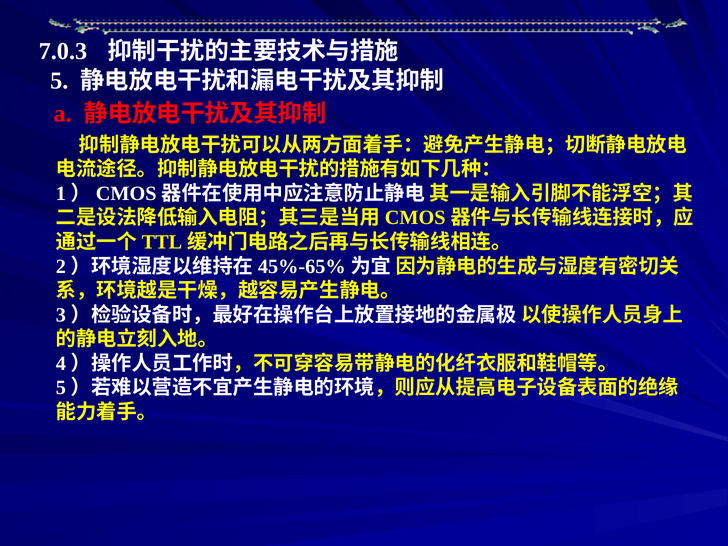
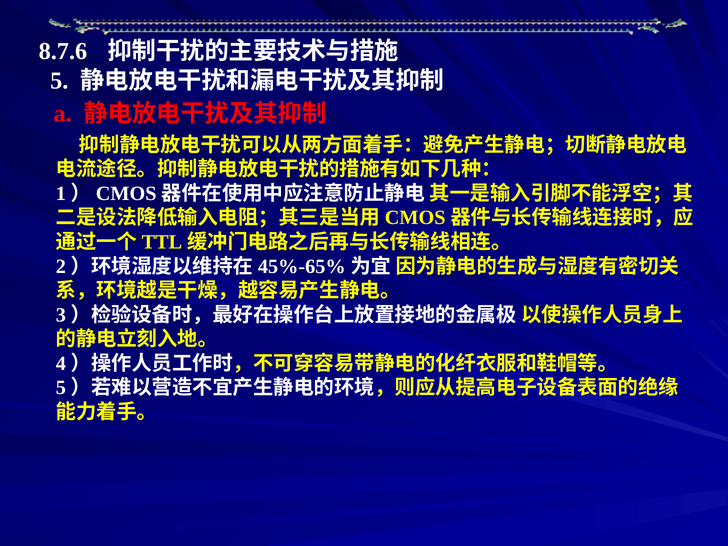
7.0.3: 7.0.3 -> 8.7.6
